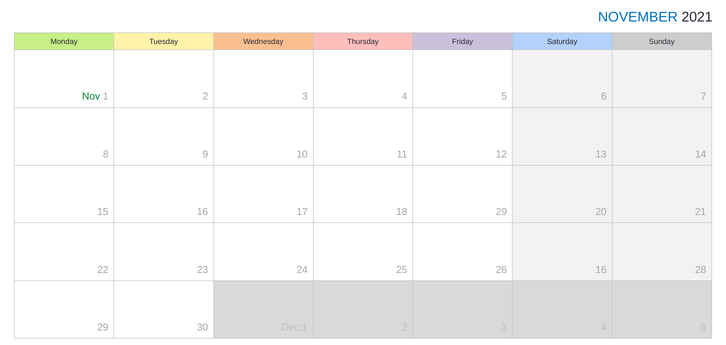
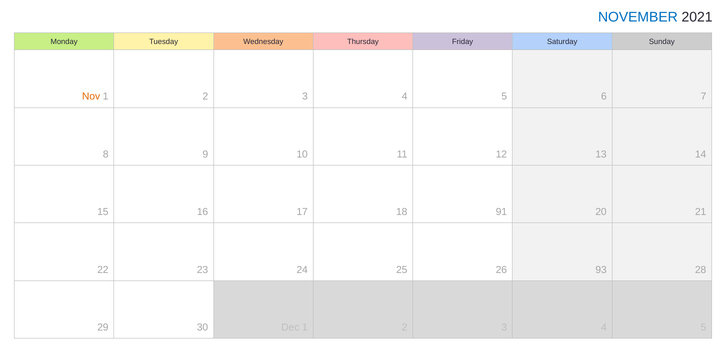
Nov colour: green -> orange
18 29: 29 -> 91
26 16: 16 -> 93
